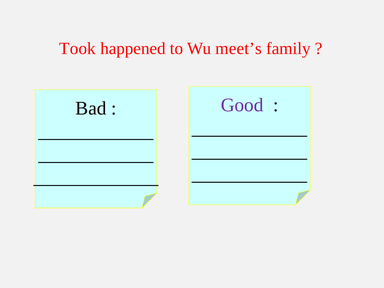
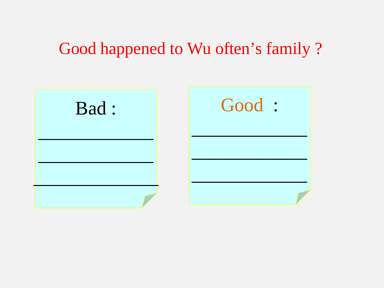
Took at (77, 49): Took -> Good
meet’s: meet’s -> often’s
Good at (242, 105) colour: purple -> orange
